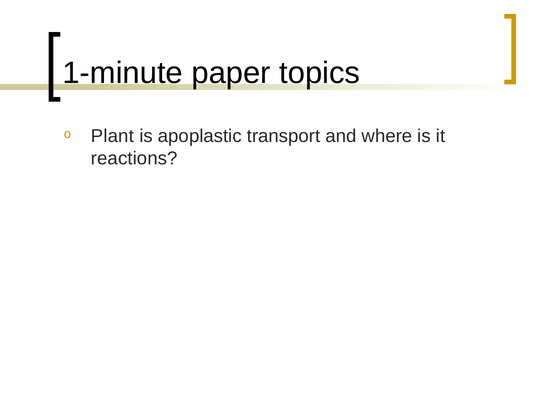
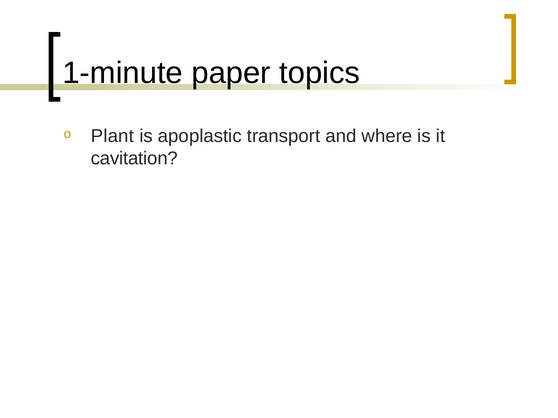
reactions: reactions -> cavitation
